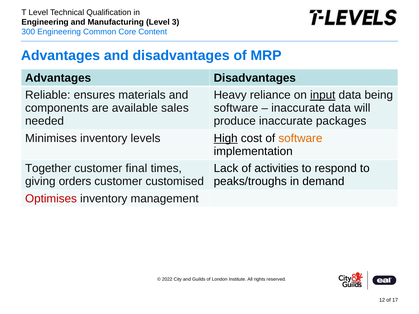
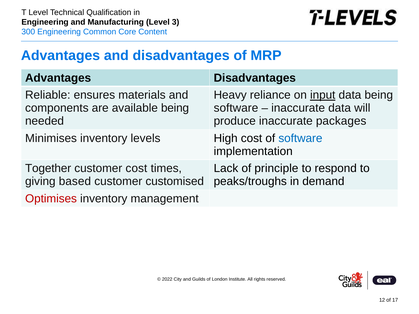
available sales: sales -> being
High underline: present -> none
software at (300, 138) colour: orange -> blue
customer final: final -> cost
activities: activities -> principle
orders: orders -> based
